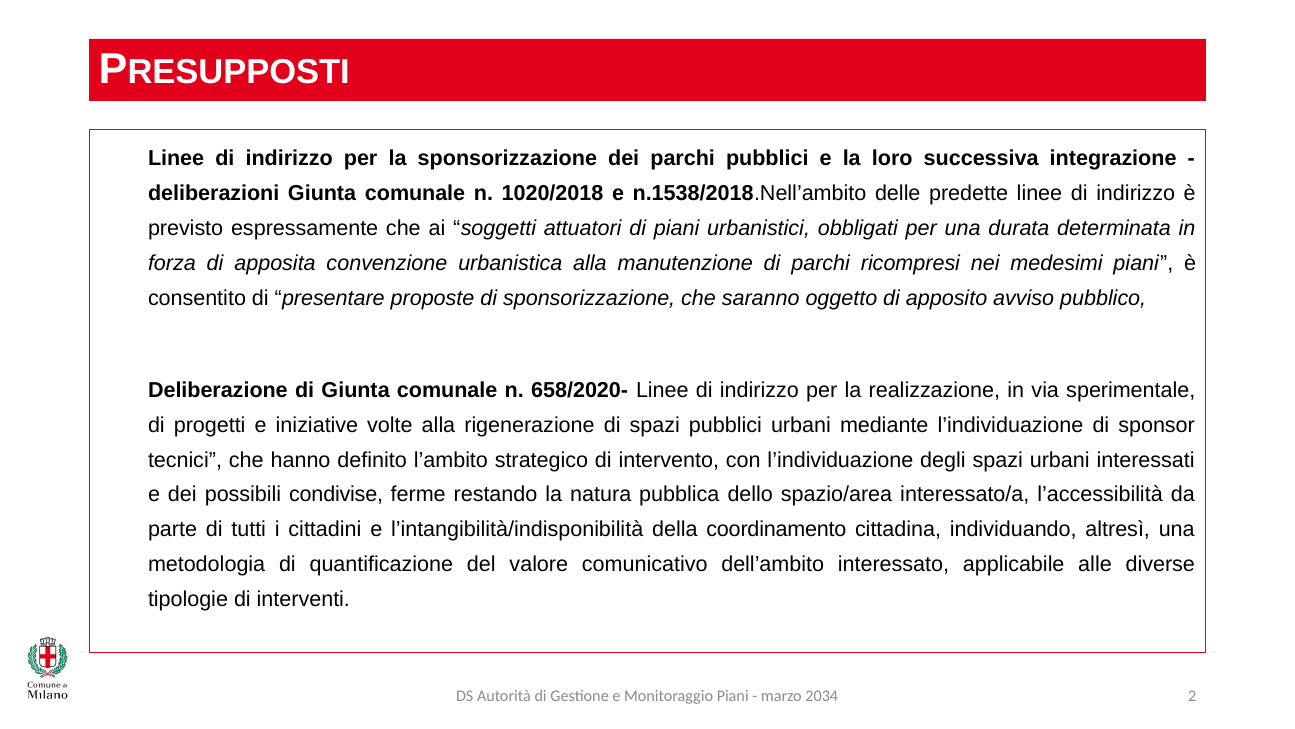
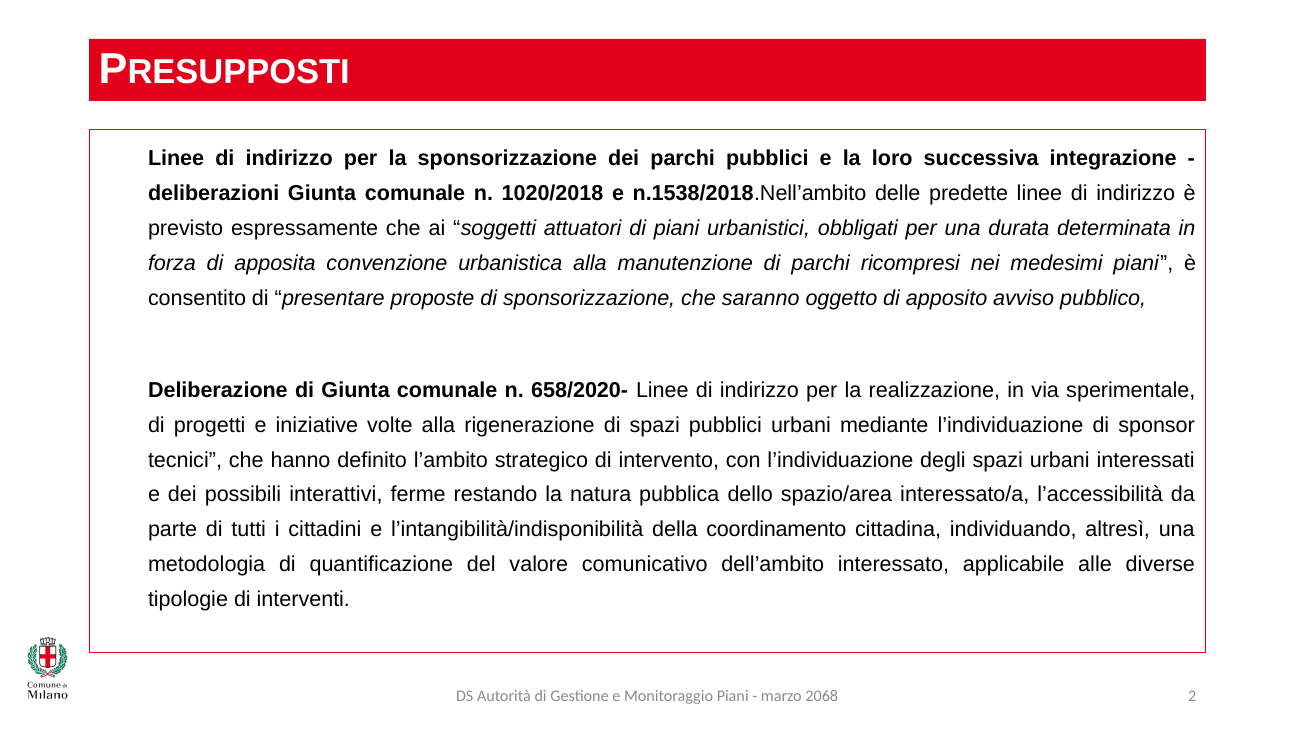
condivise: condivise -> interattivi
2034: 2034 -> 2068
